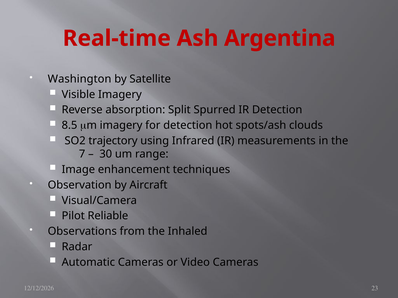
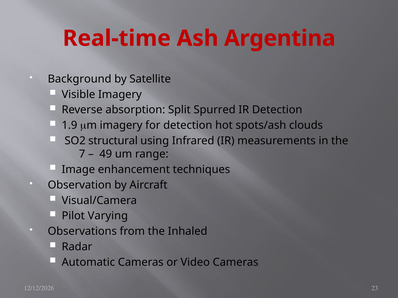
Washington: Washington -> Background
8.5: 8.5 -> 1.9
trajectory: trajectory -> structural
30: 30 -> 49
Reliable: Reliable -> Varying
